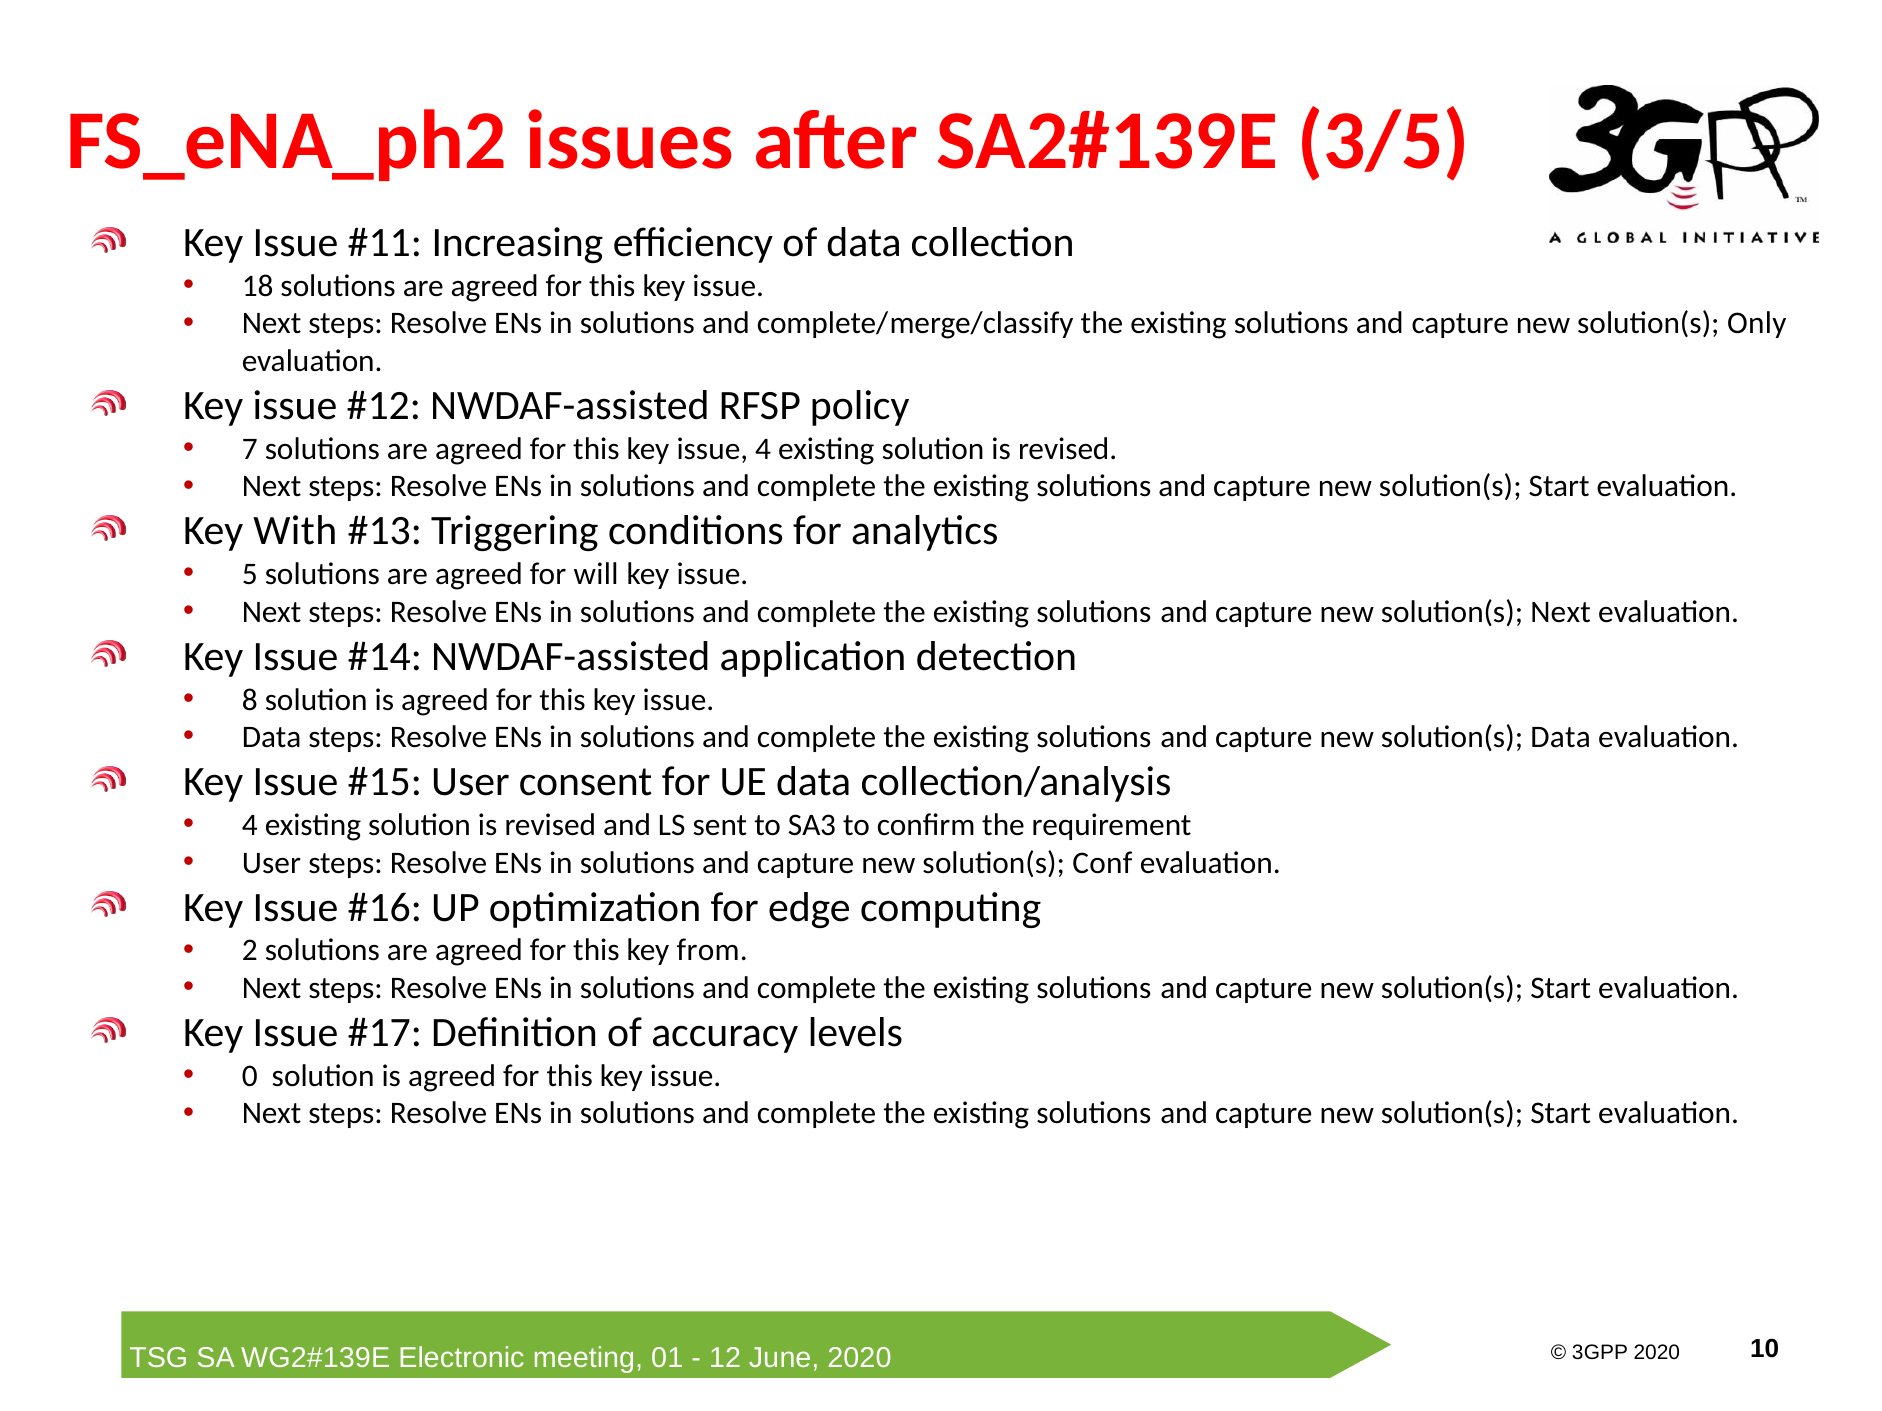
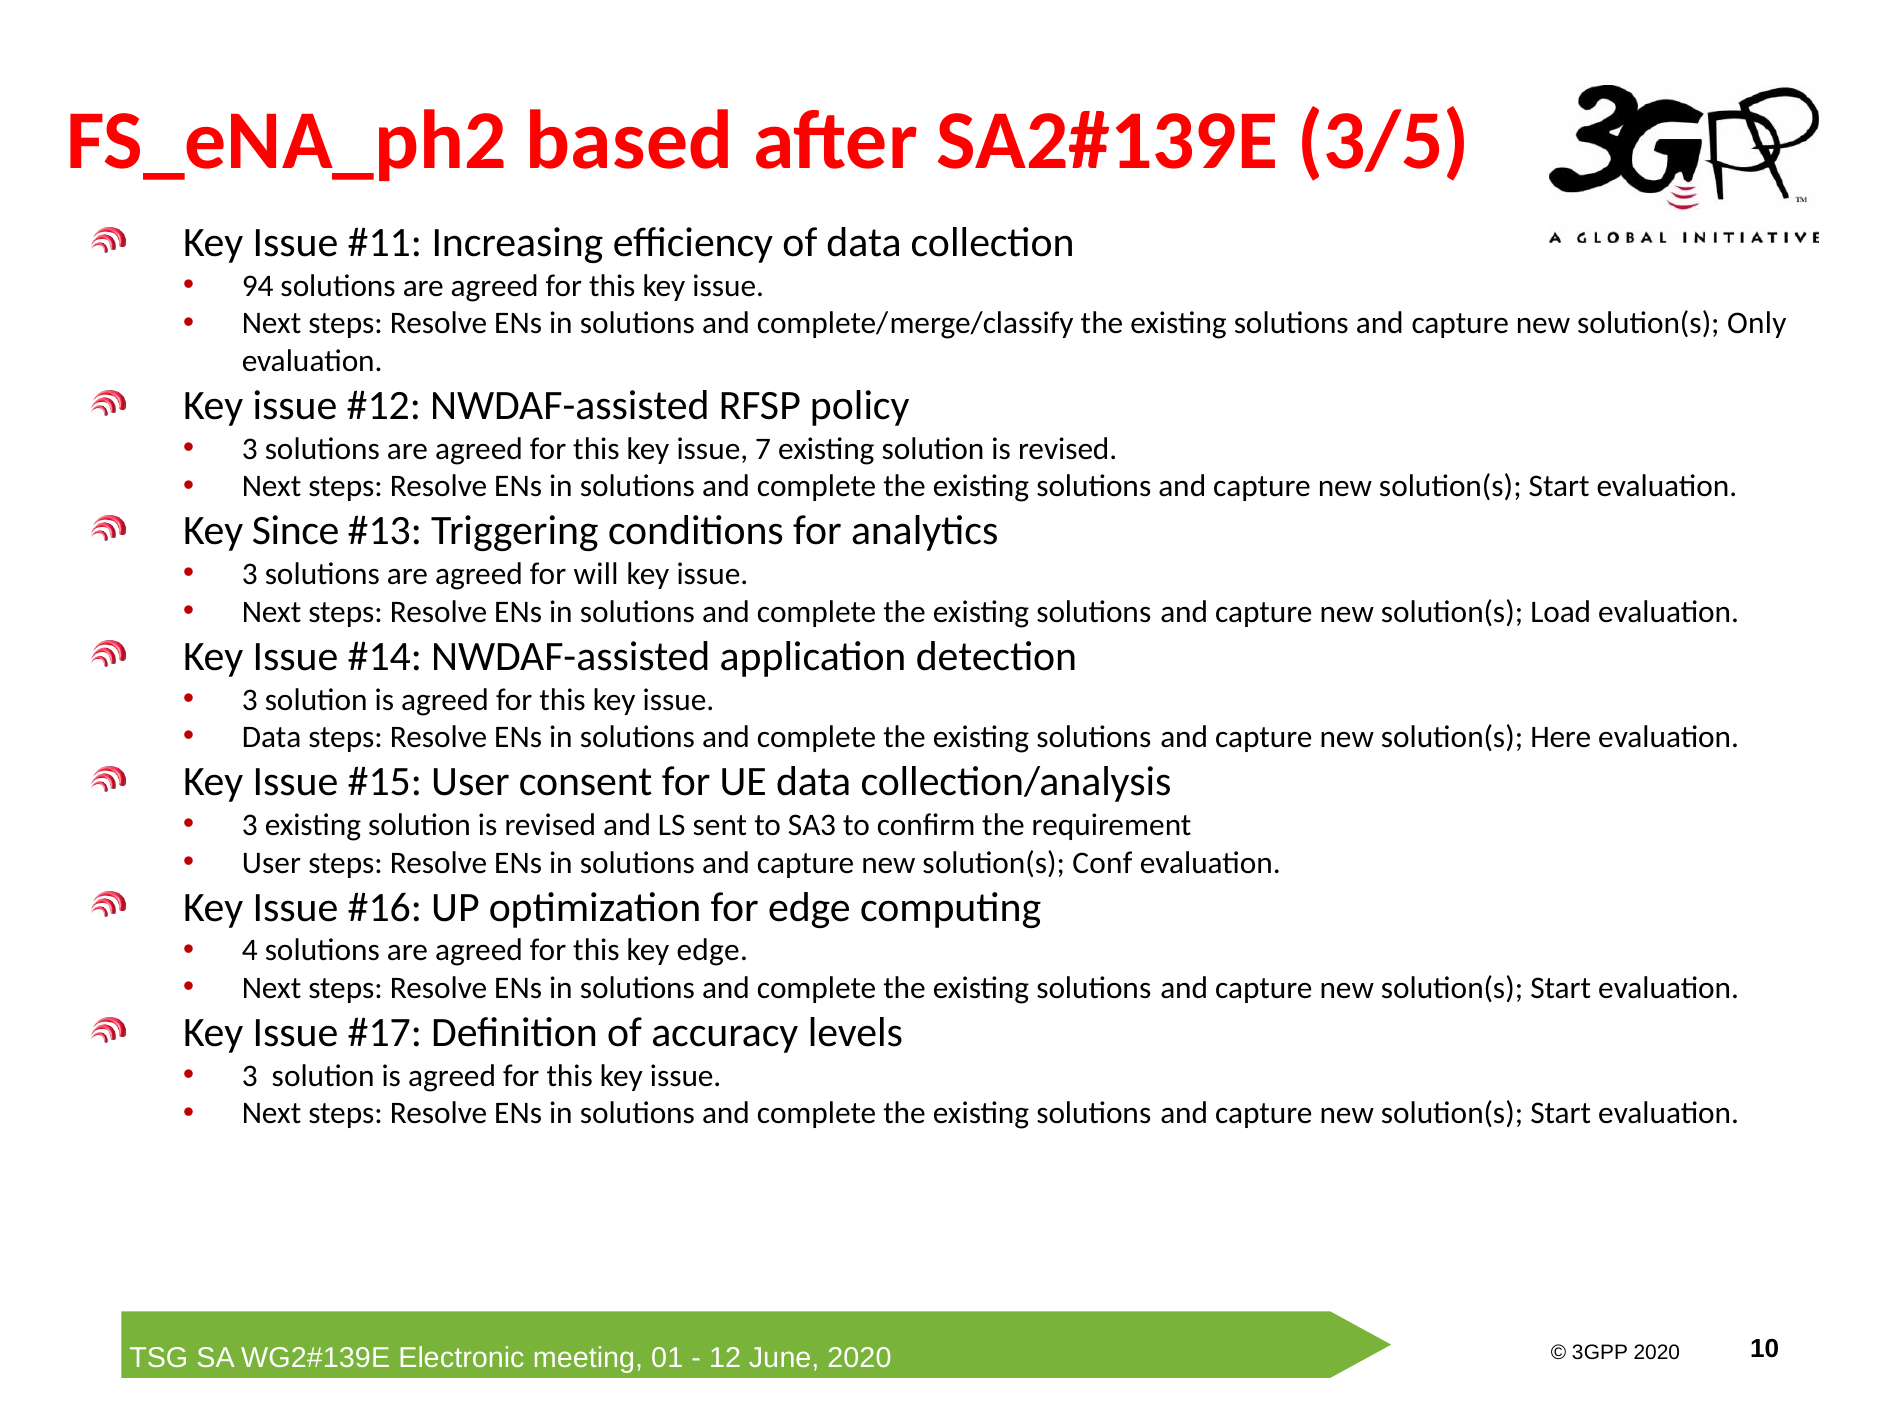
issues: issues -> based
18: 18 -> 94
7 at (250, 449): 7 -> 3
issue 4: 4 -> 7
With: With -> Since
5 at (250, 574): 5 -> 3
solution(s Next: Next -> Load
8 at (250, 700): 8 -> 3
solution(s Data: Data -> Here
4 at (250, 825): 4 -> 3
2: 2 -> 4
key from: from -> edge
0 at (250, 1076): 0 -> 3
